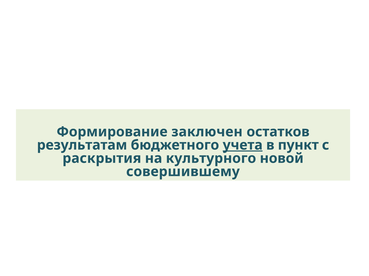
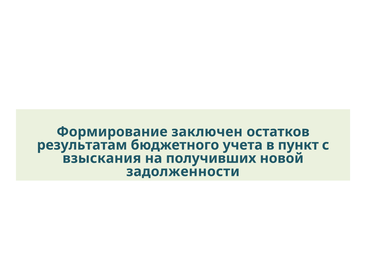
учета underline: present -> none
раскрытия: раскрытия -> взыскания
культурного: культурного -> получивших
совершившему: совершившему -> задолженности
